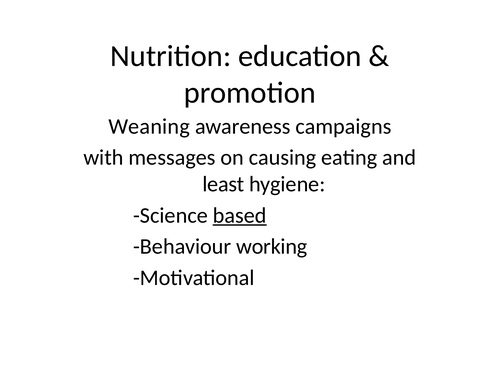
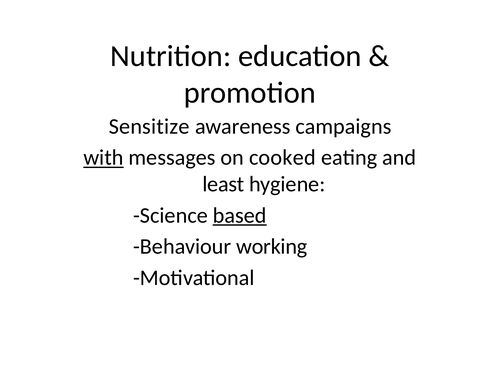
Weaning: Weaning -> Sensitize
with underline: none -> present
causing: causing -> cooked
